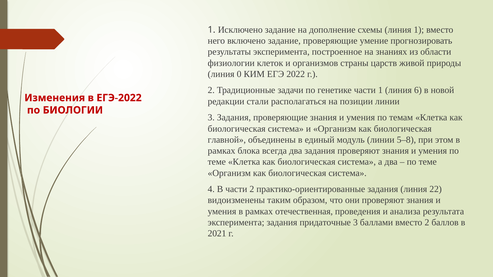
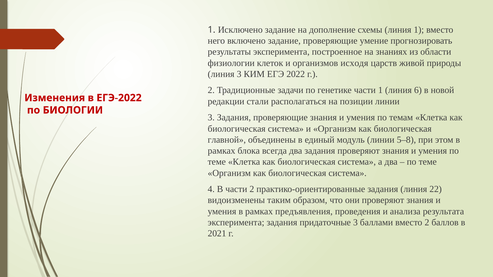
страны: страны -> исходя
линия 0: 0 -> 3
отечественная: отечественная -> предъявления
